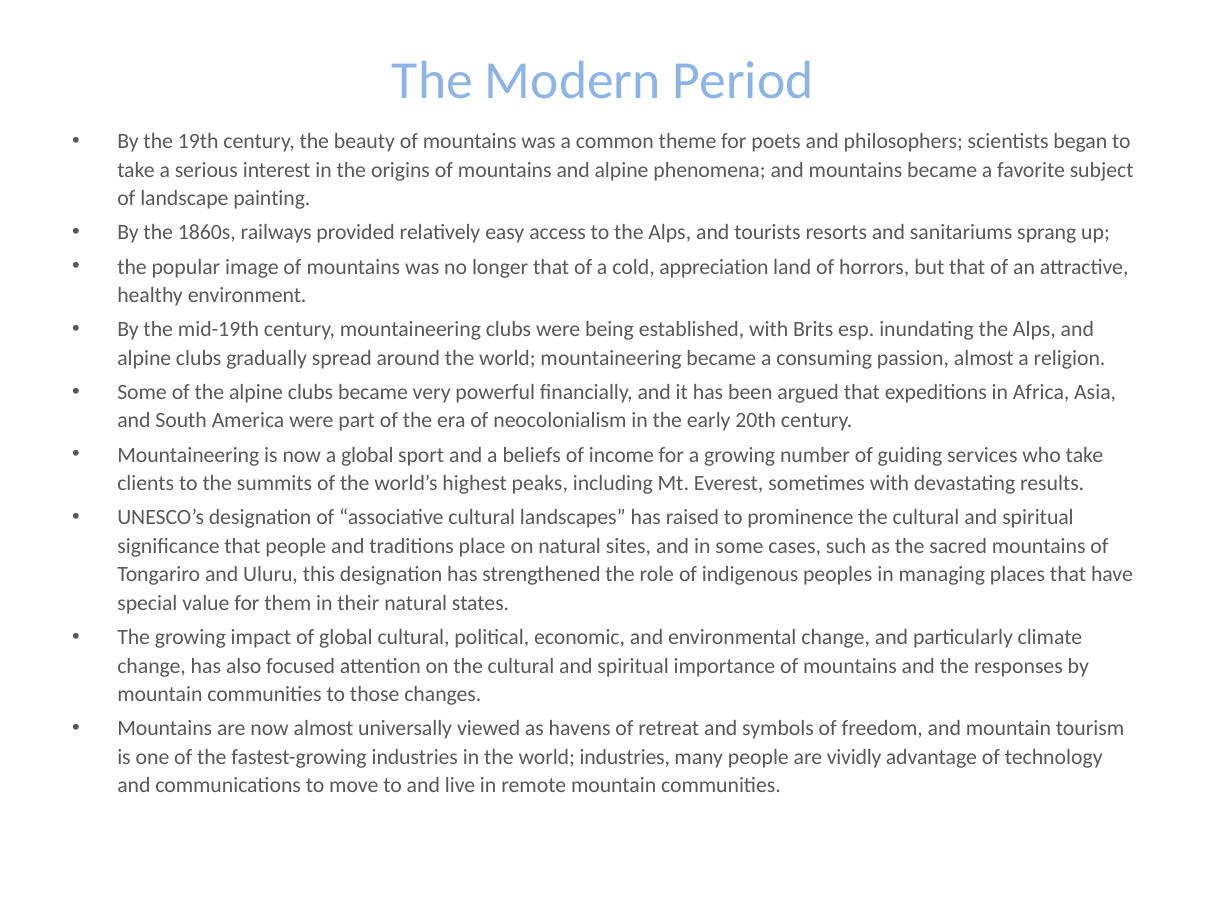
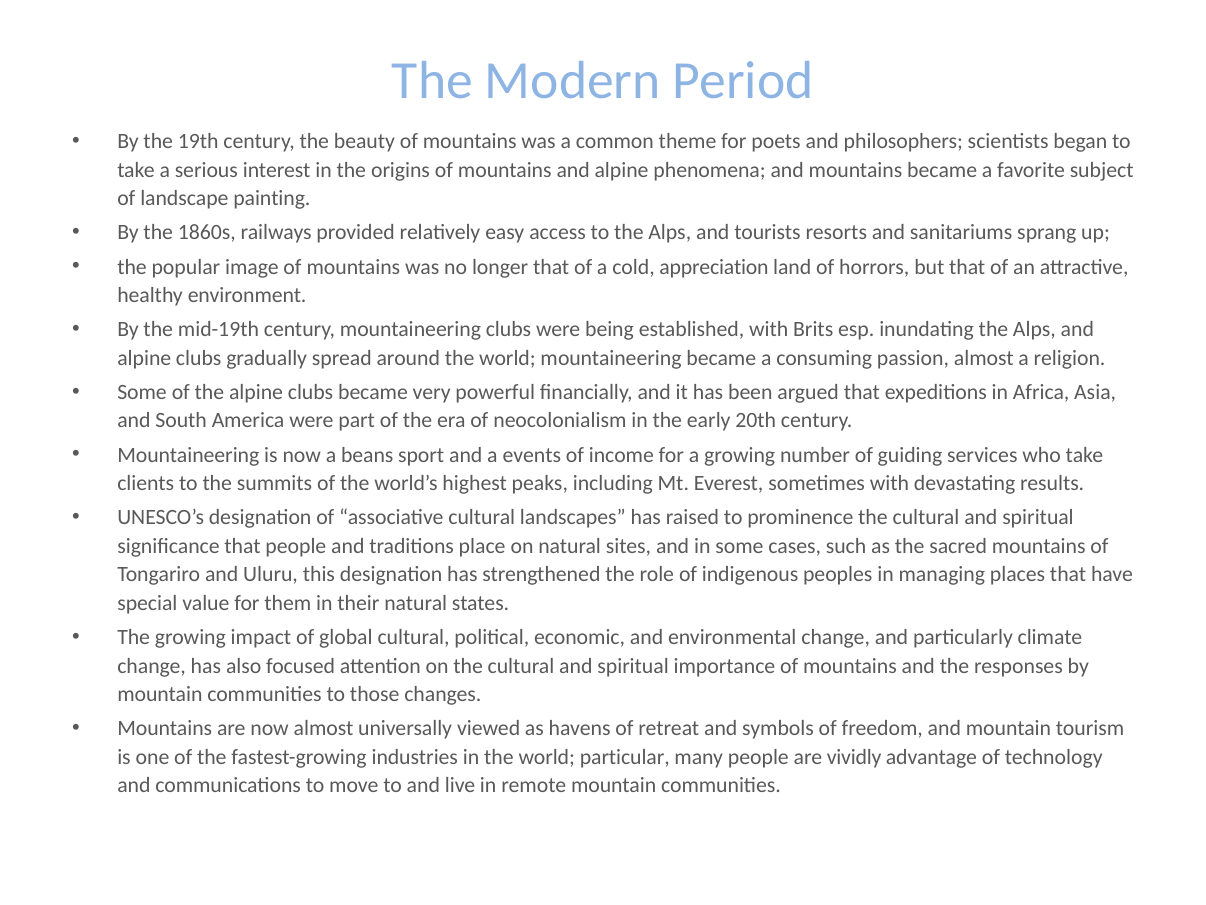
a global: global -> beans
beliefs: beliefs -> events
world industries: industries -> particular
